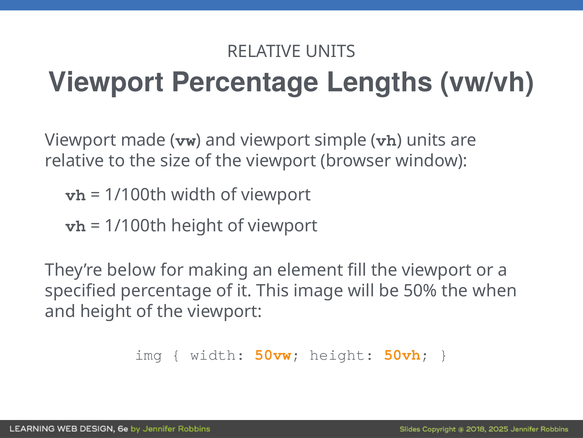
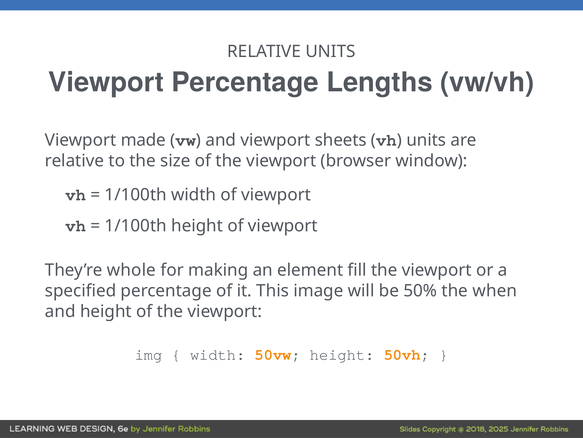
simple: simple -> sheets
below: below -> whole
